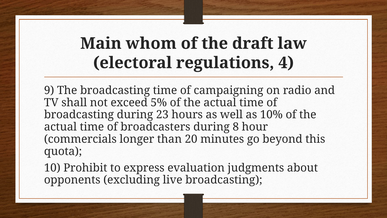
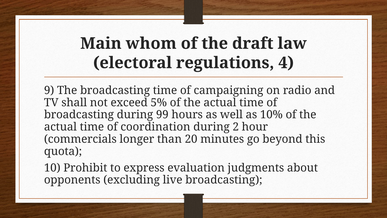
23: 23 -> 99
broadcasters: broadcasters -> coordination
8: 8 -> 2
